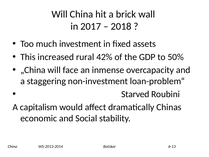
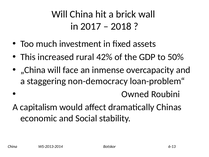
non-investment: non-investment -> non-democracy
Starved: Starved -> Owned
